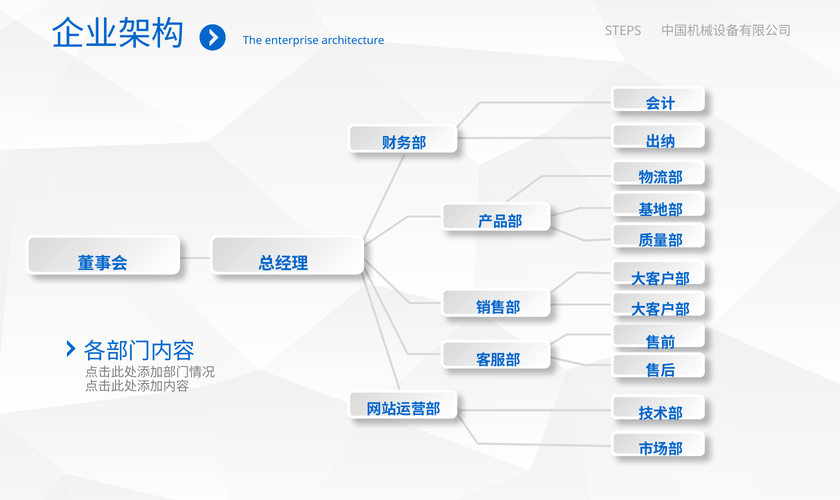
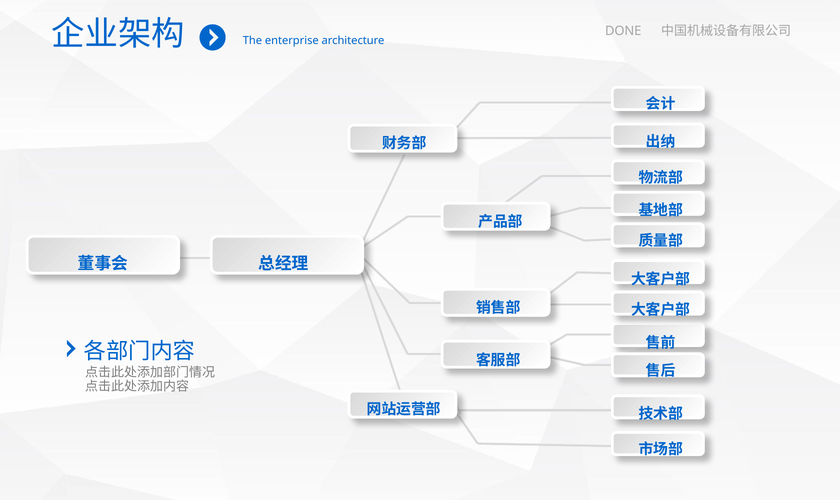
STEPS: STEPS -> DONE
